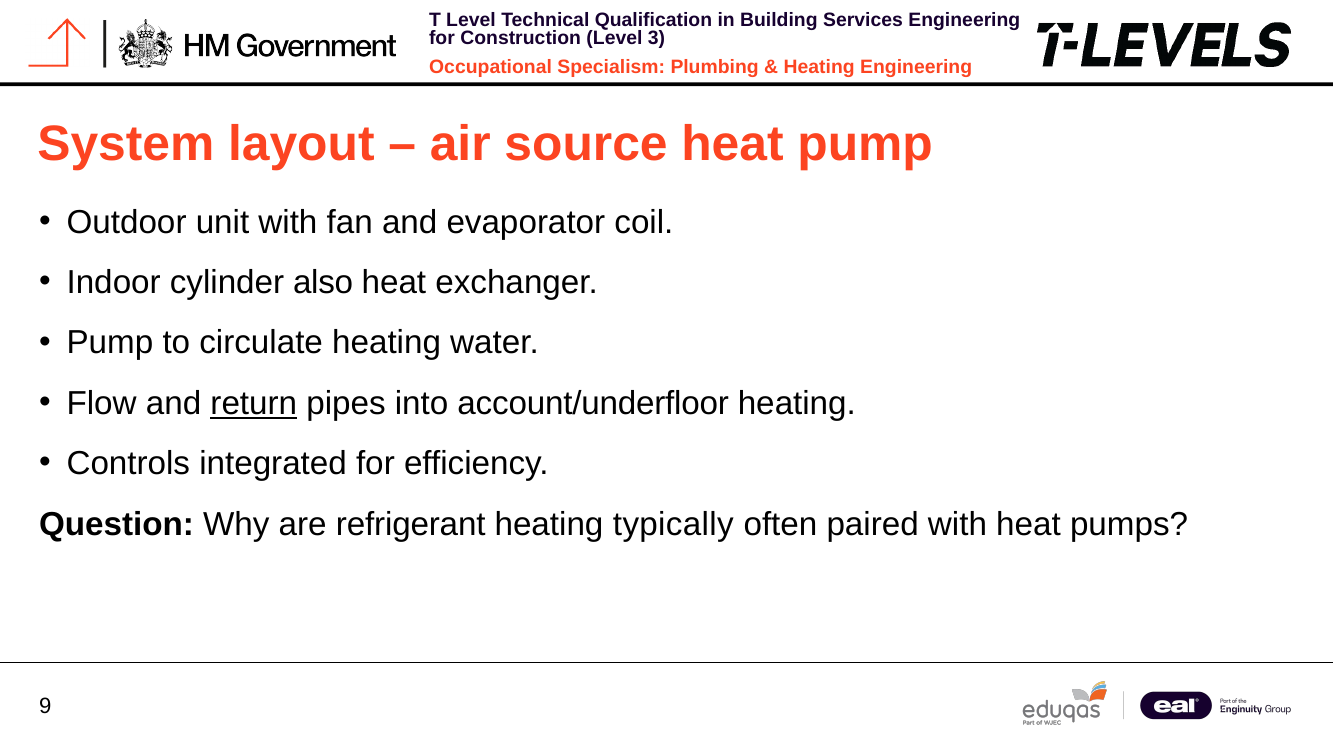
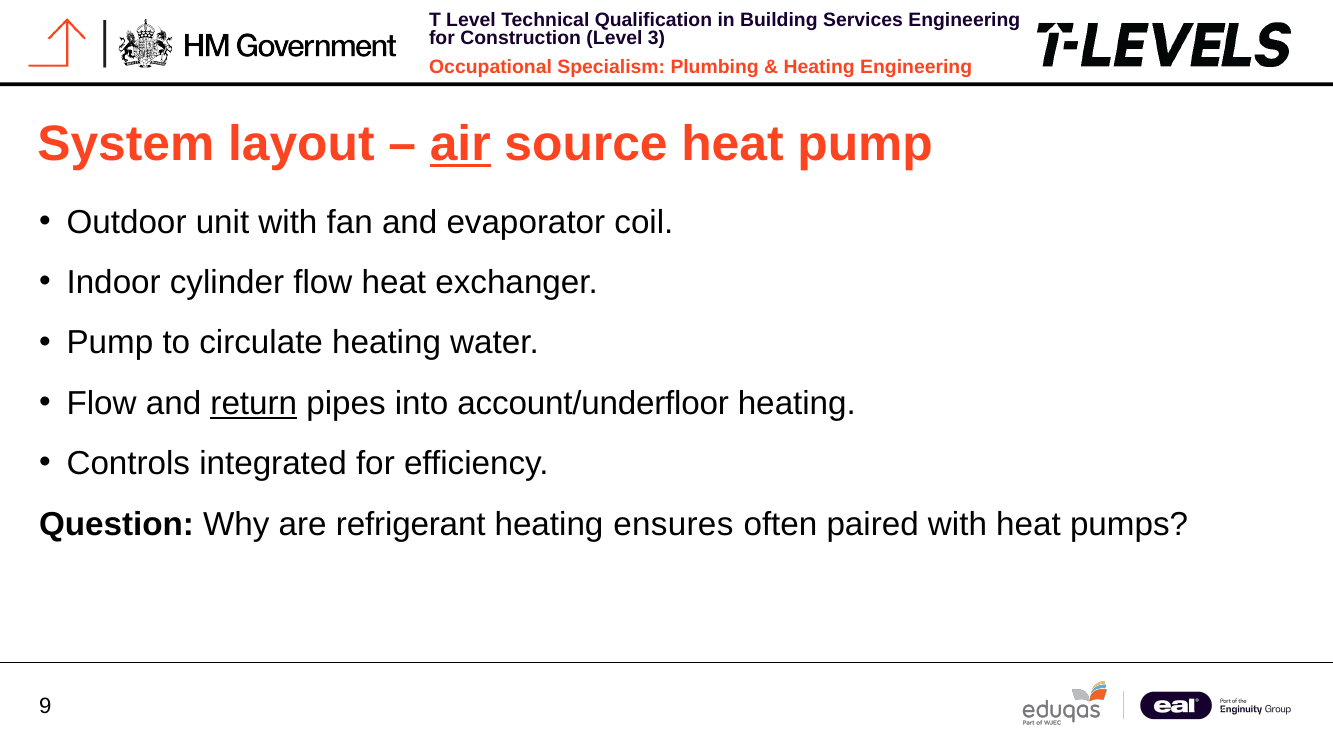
air underline: none -> present
cylinder also: also -> flow
typically: typically -> ensures
